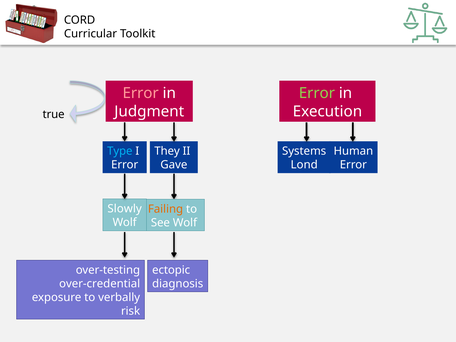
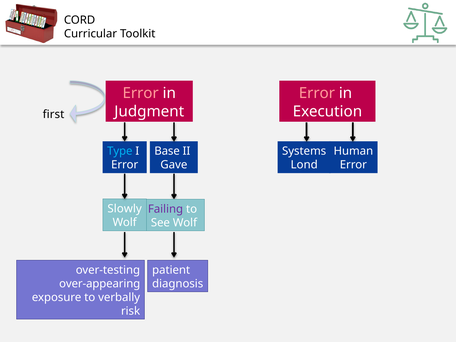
Error at (317, 93) colour: light green -> pink
true: true -> first
They: They -> Base
Failing colour: orange -> purple
ectopic: ectopic -> patient
over-credential: over-credential -> over-appearing
